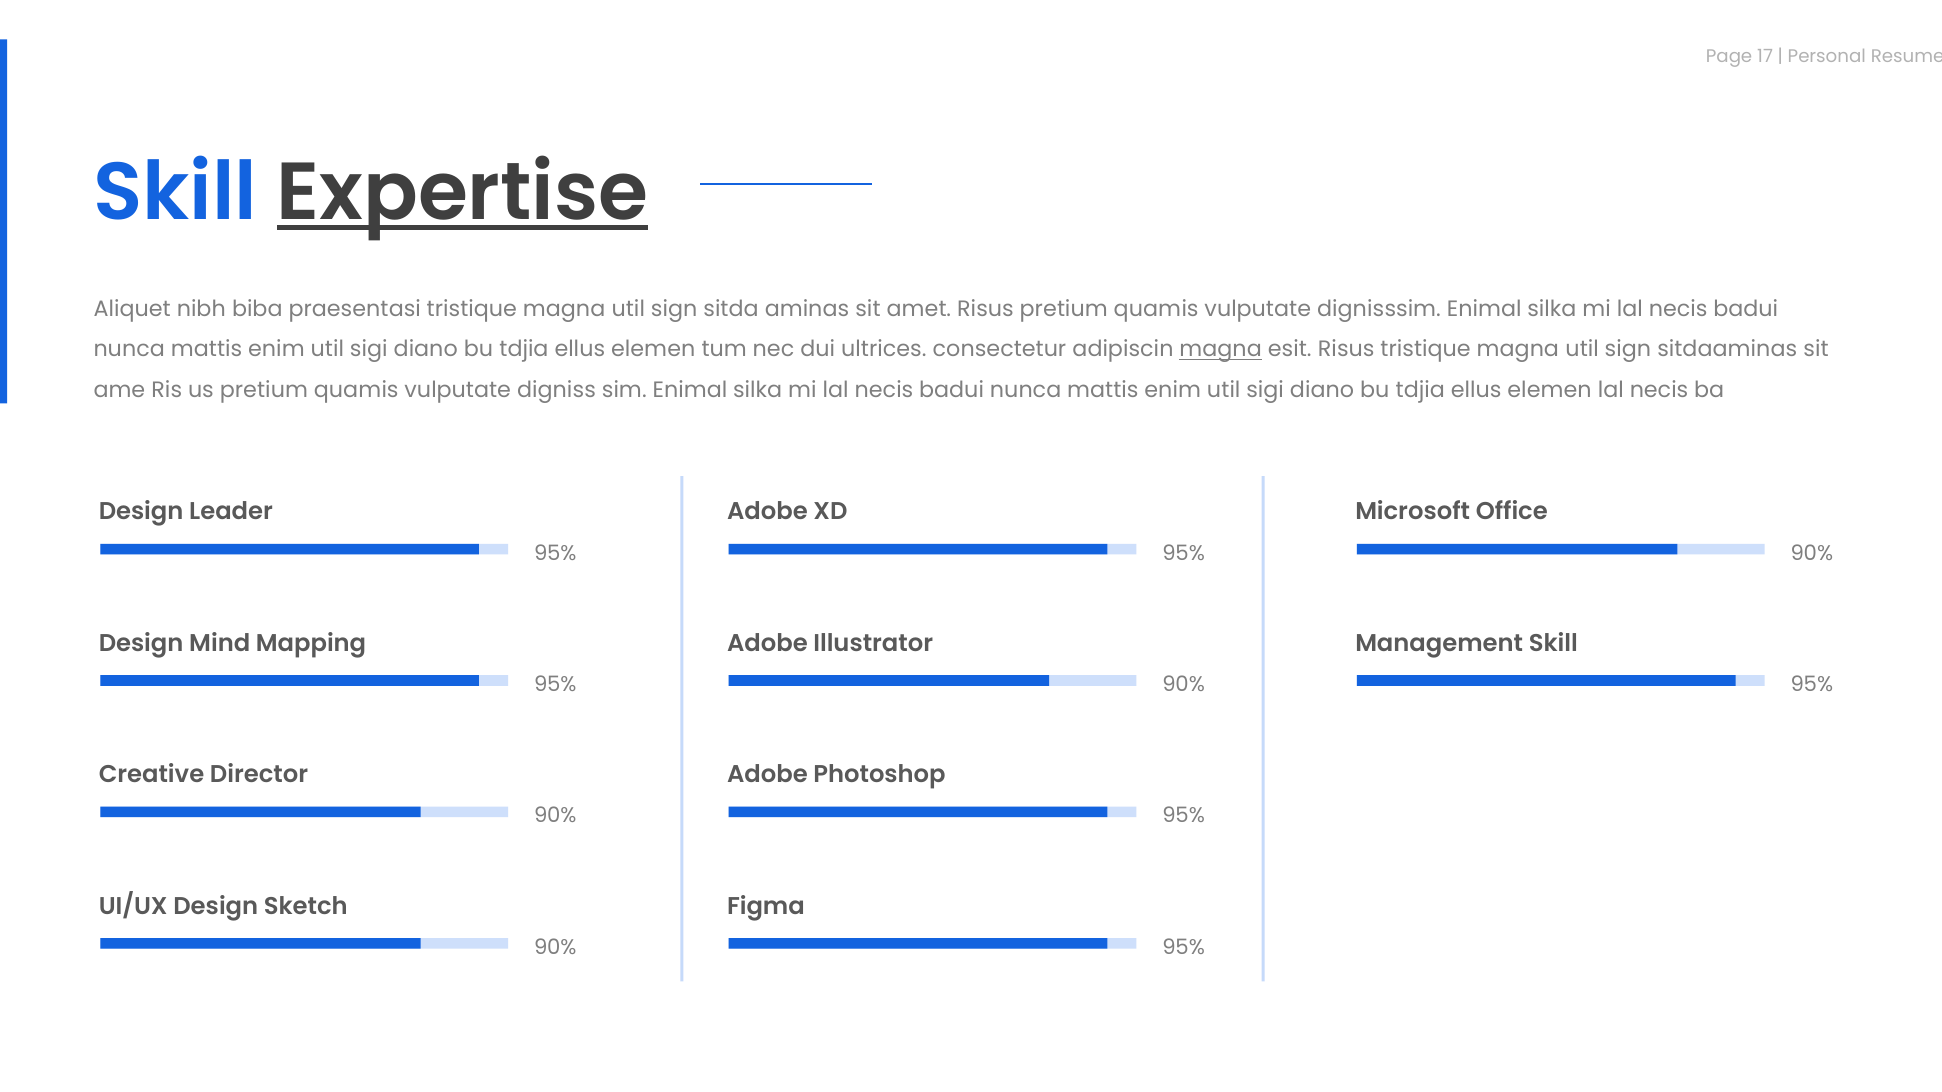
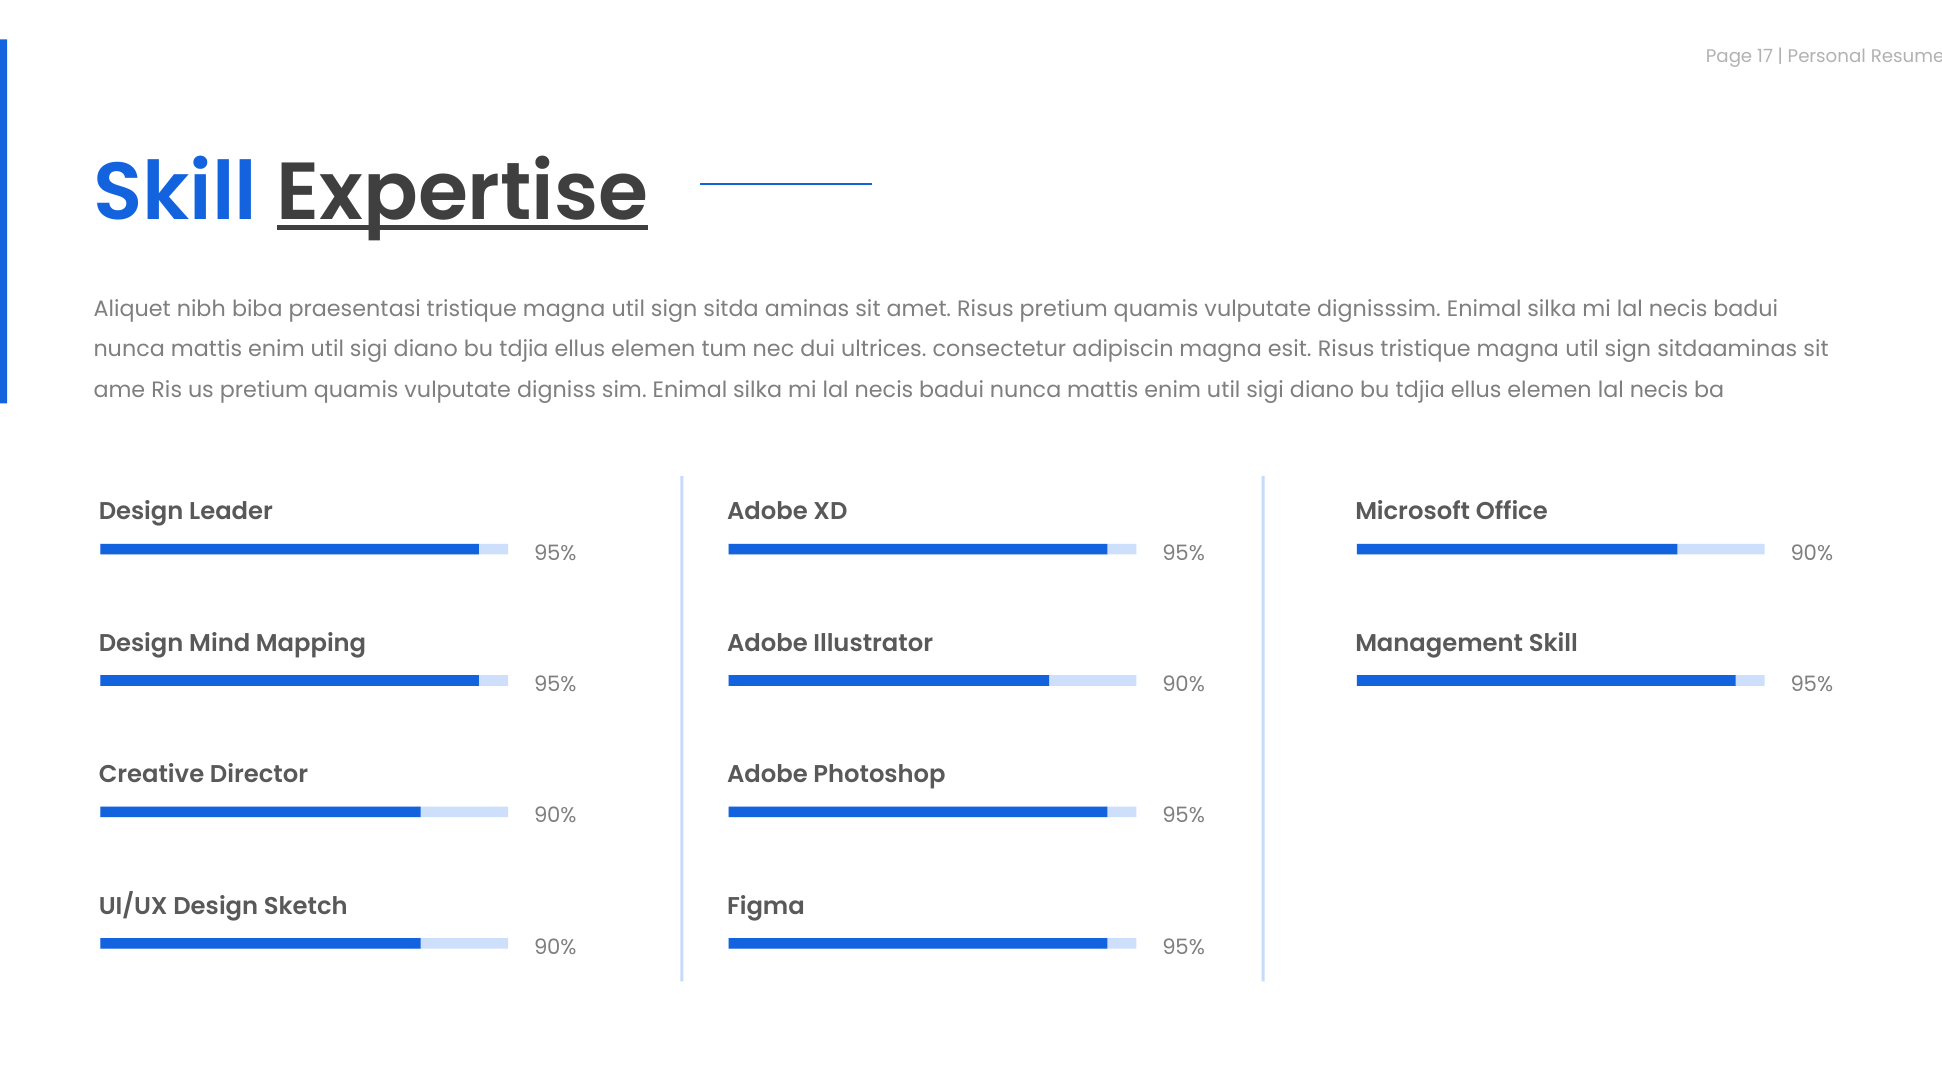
magna at (1221, 350) underline: present -> none
